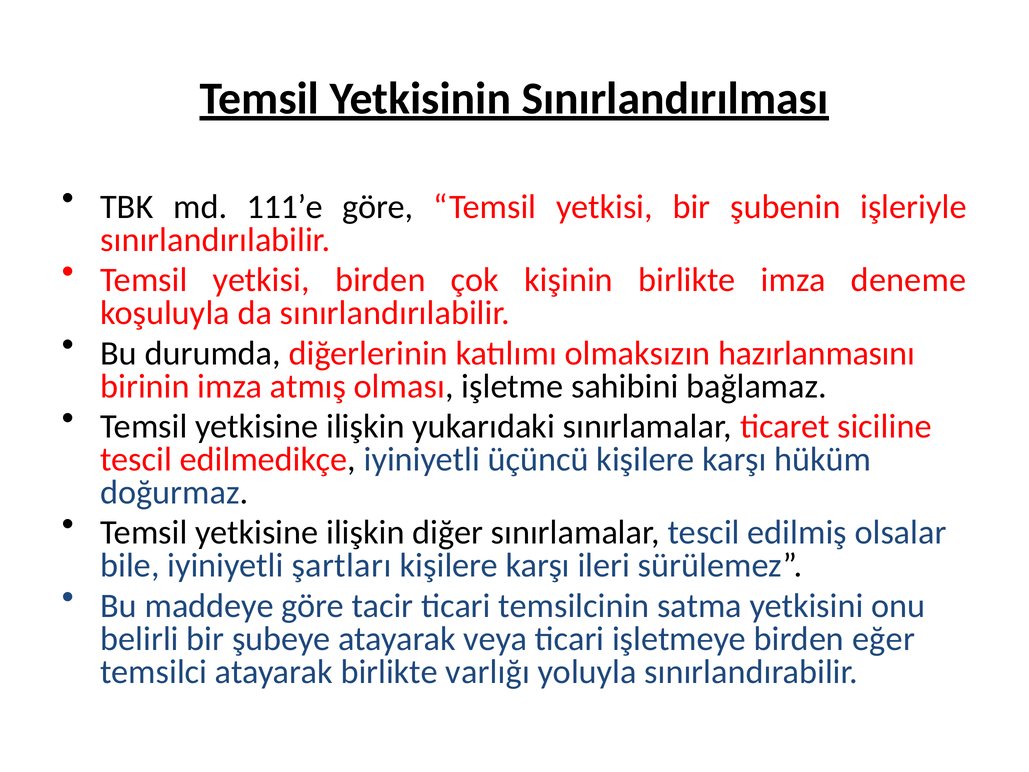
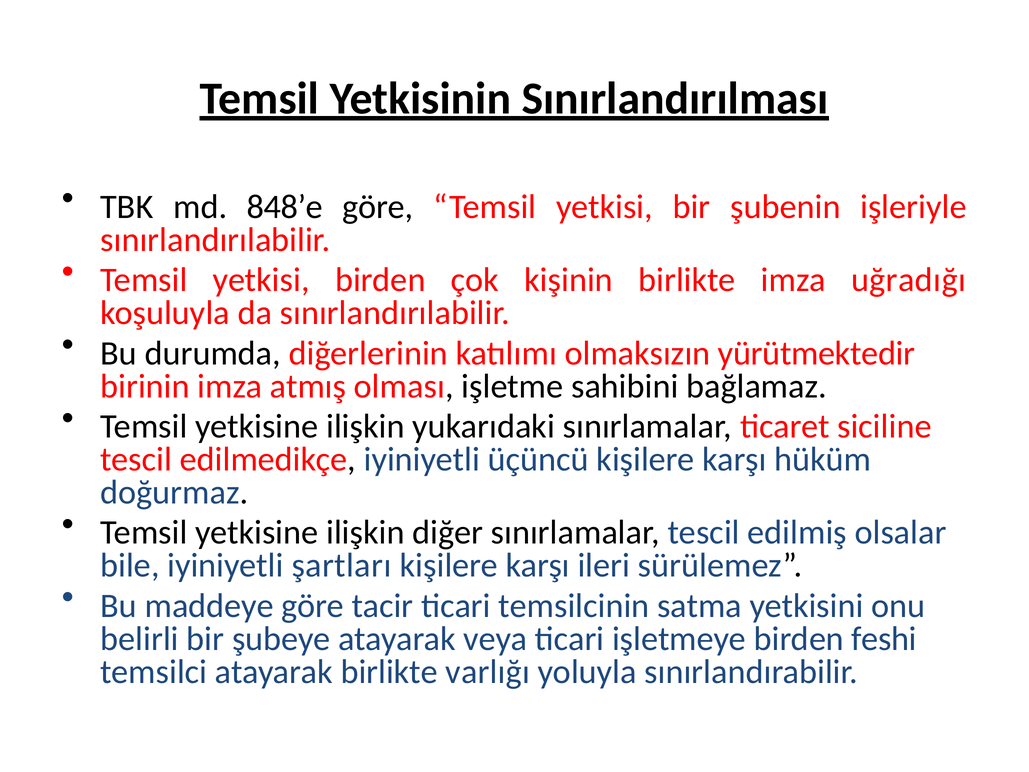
111’e: 111’e -> 848’e
deneme: deneme -> uğradığı
hazırlanmasını: hazırlanmasını -> yürütmektedir
eğer: eğer -> feshi
